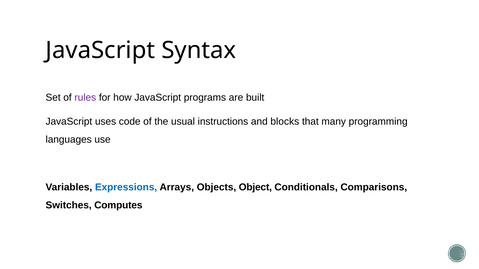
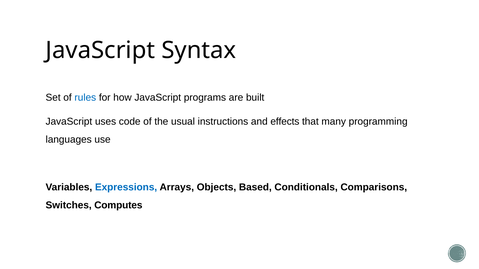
rules colour: purple -> blue
blocks: blocks -> effects
Object: Object -> Based
